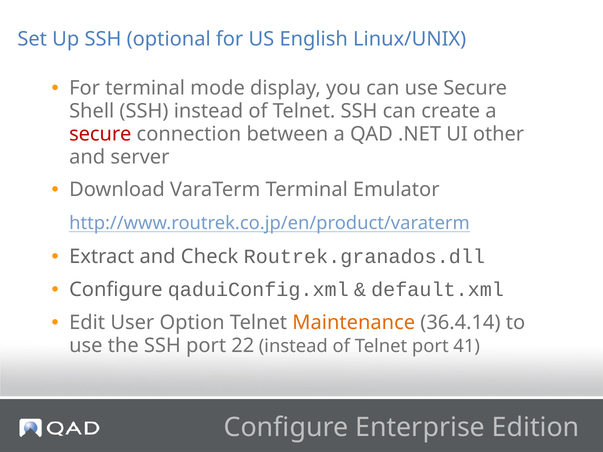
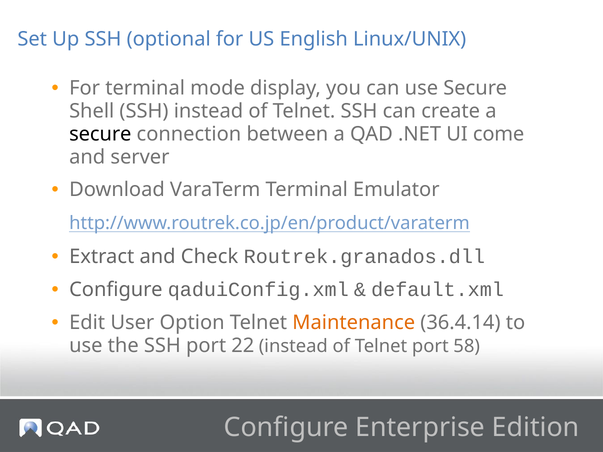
secure at (100, 134) colour: red -> black
other: other -> come
41: 41 -> 58
